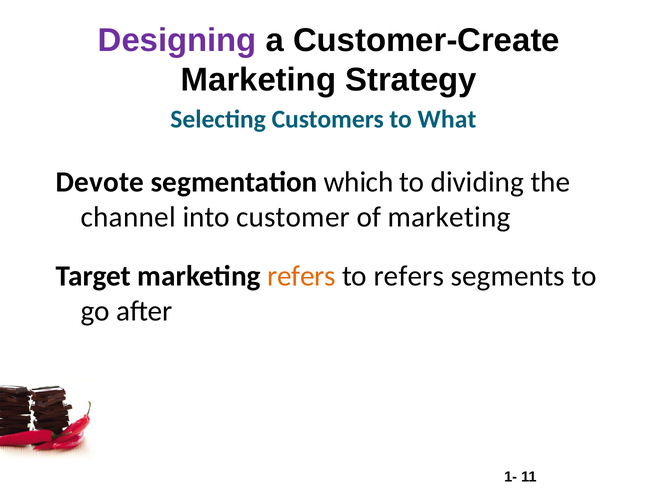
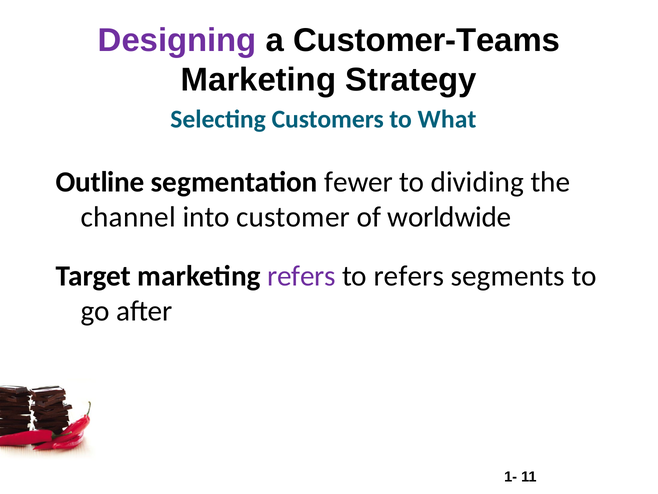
Customer-Create: Customer-Create -> Customer-Teams
Devote: Devote -> Outline
which: which -> fewer
of marketing: marketing -> worldwide
refers at (302, 276) colour: orange -> purple
